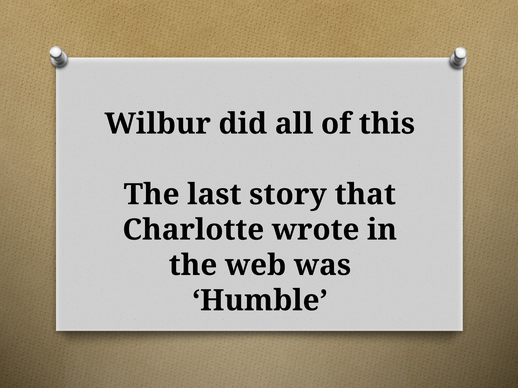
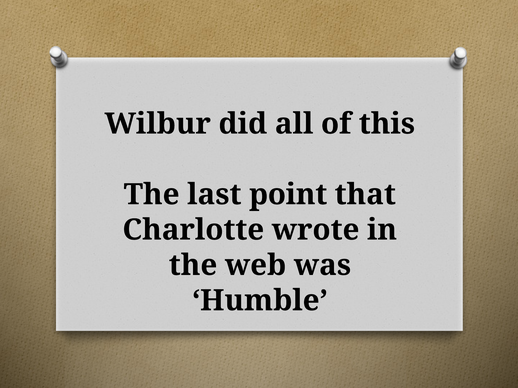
story: story -> point
